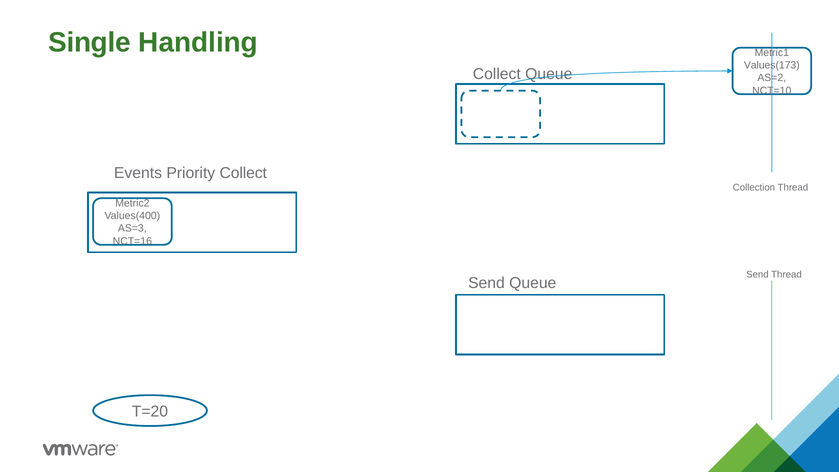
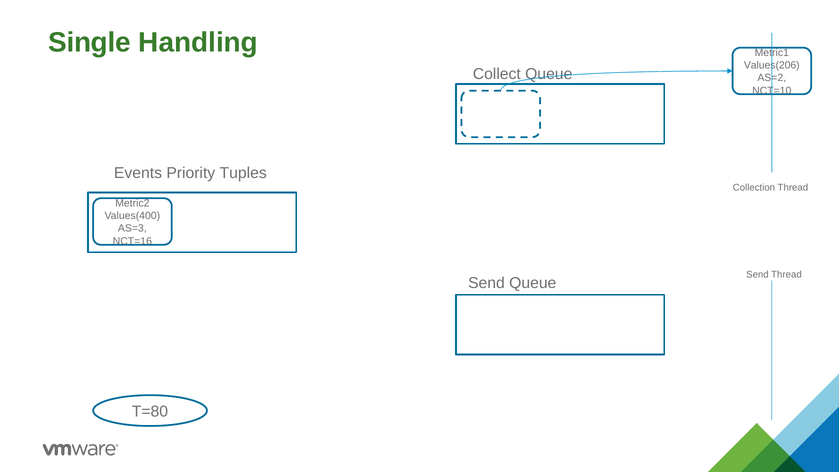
Values(173: Values(173 -> Values(206
Priority Collect: Collect -> Tuples
T=20: T=20 -> T=80
